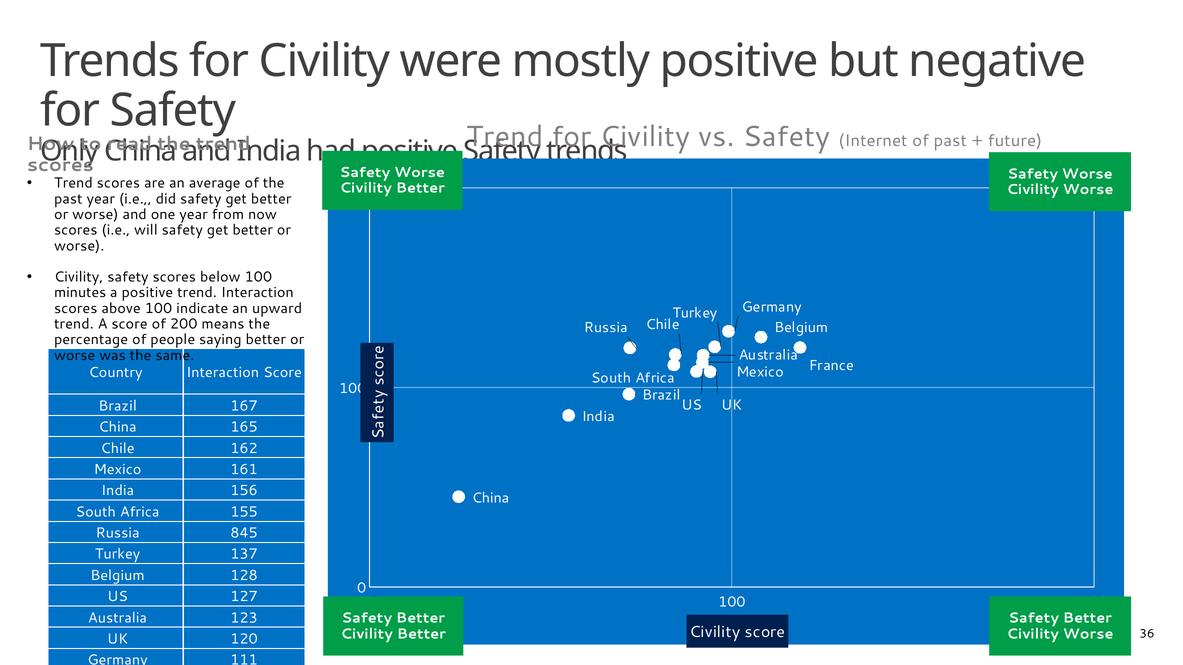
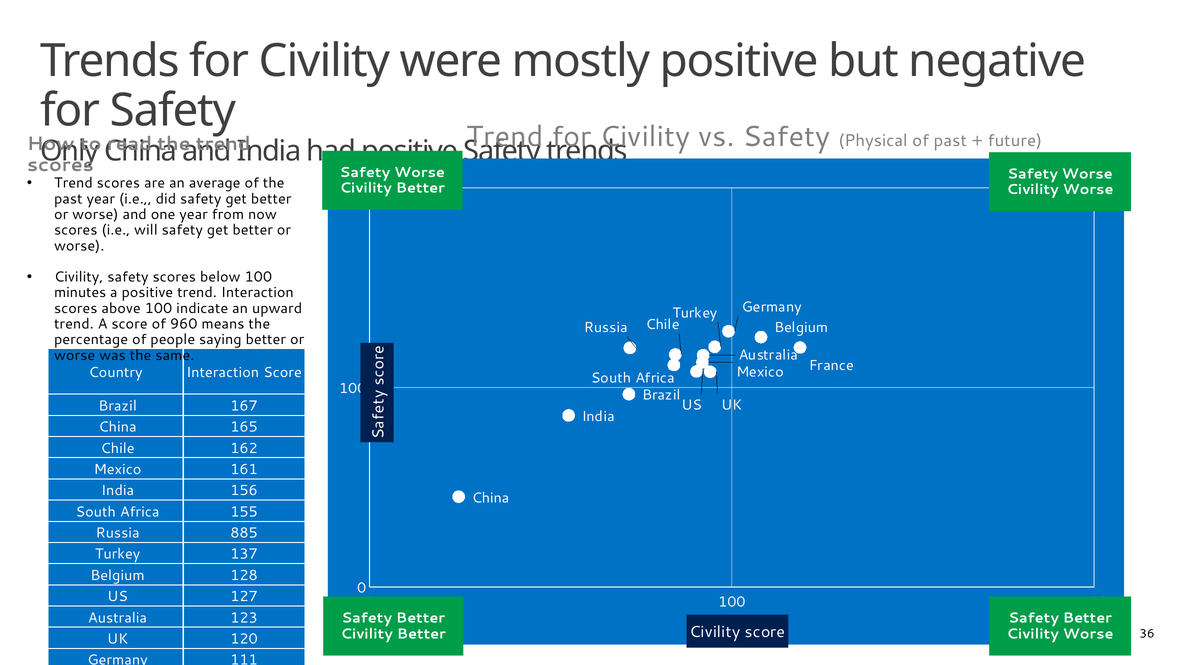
Internet: Internet -> Physical
of 200: 200 -> 960
845: 845 -> 885
